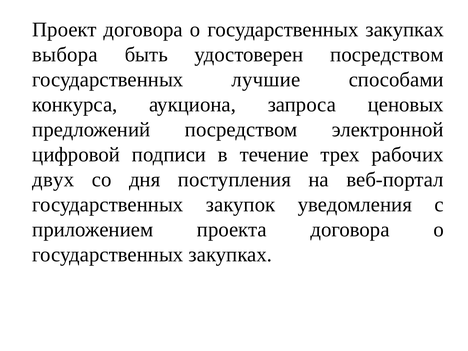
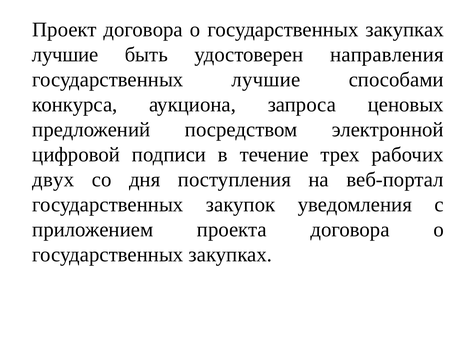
выбора at (65, 55): выбора -> лучшие
удостоверен посредством: посредством -> направления
